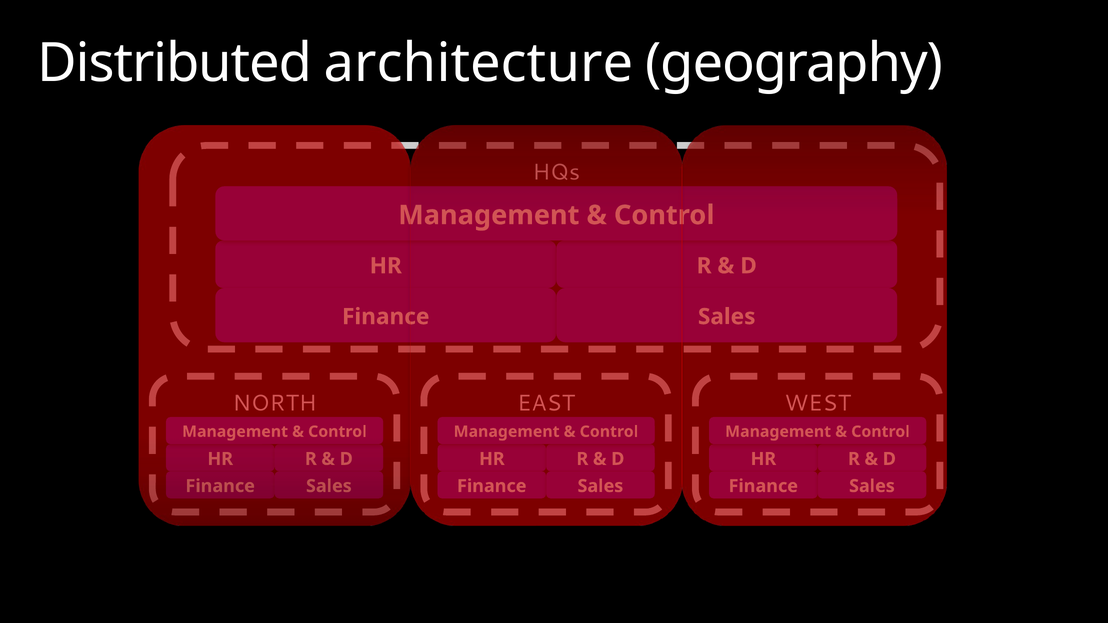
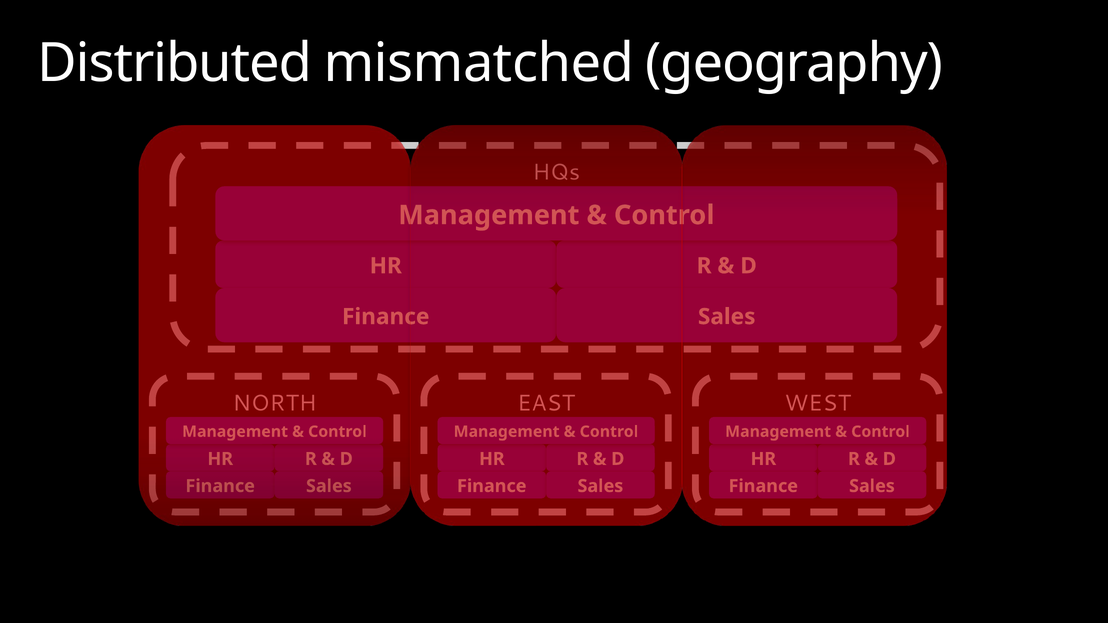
architecture: architecture -> mismatched
